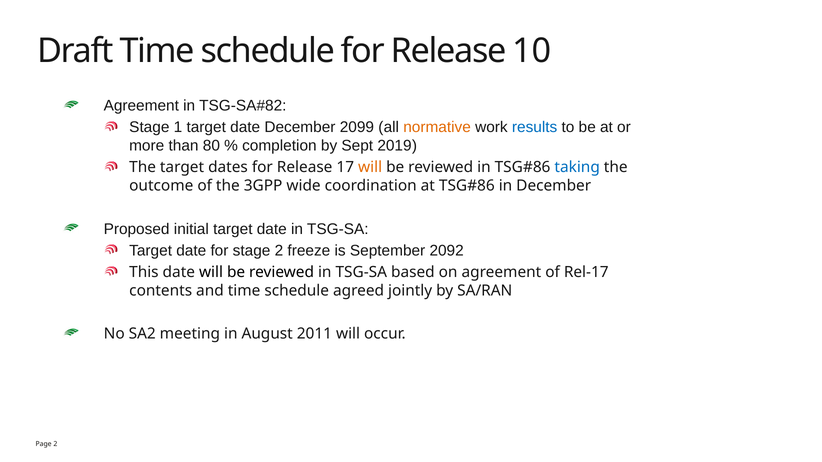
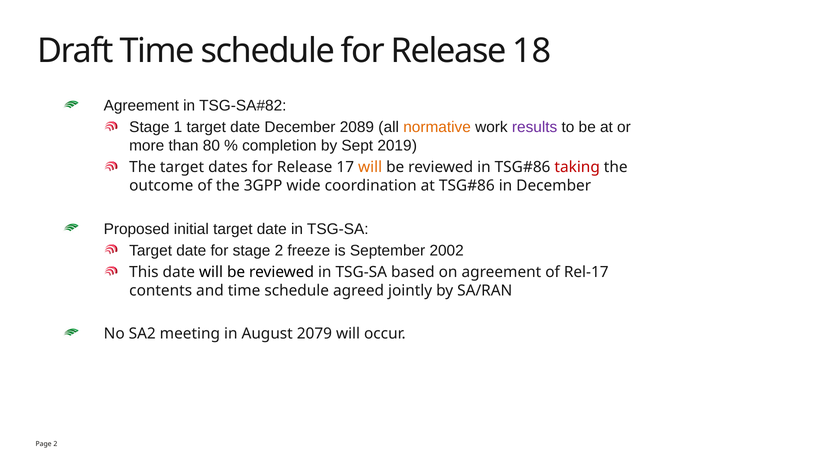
10: 10 -> 18
2099: 2099 -> 2089
results colour: blue -> purple
taking colour: blue -> red
2092: 2092 -> 2002
2011: 2011 -> 2079
